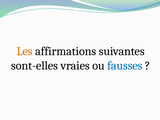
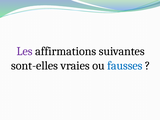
Les colour: orange -> purple
